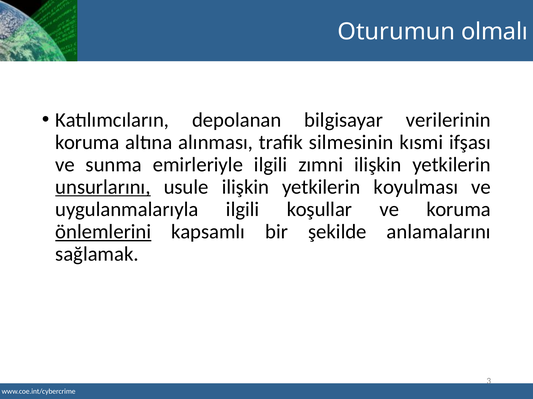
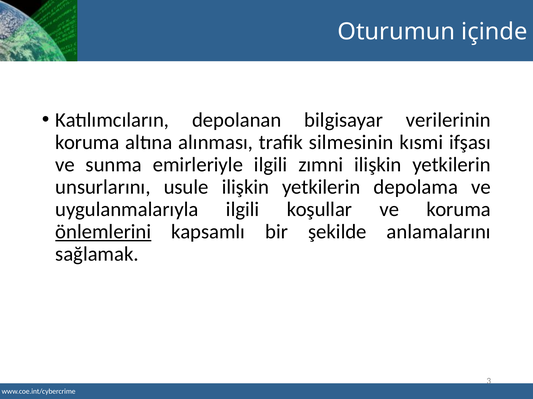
olmalı: olmalı -> içinde
unsurlarını underline: present -> none
koyulması: koyulması -> depolama
